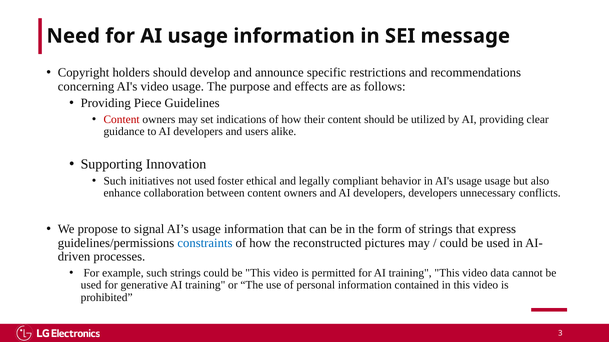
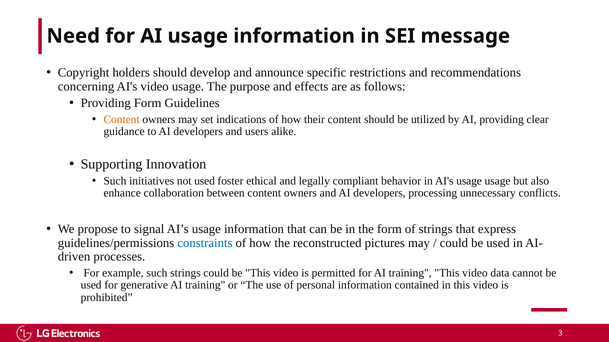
Providing Piece: Piece -> Form
Content at (122, 120) colour: red -> orange
developers developers: developers -> processing
